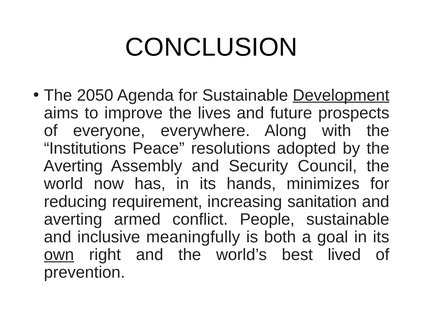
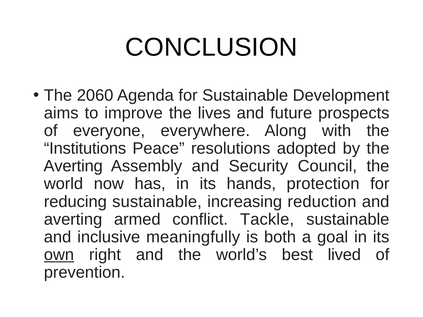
2050: 2050 -> 2060
Development underline: present -> none
minimizes: minimizes -> protection
reducing requirement: requirement -> sustainable
sanitation: sanitation -> reduction
People: People -> Tackle
